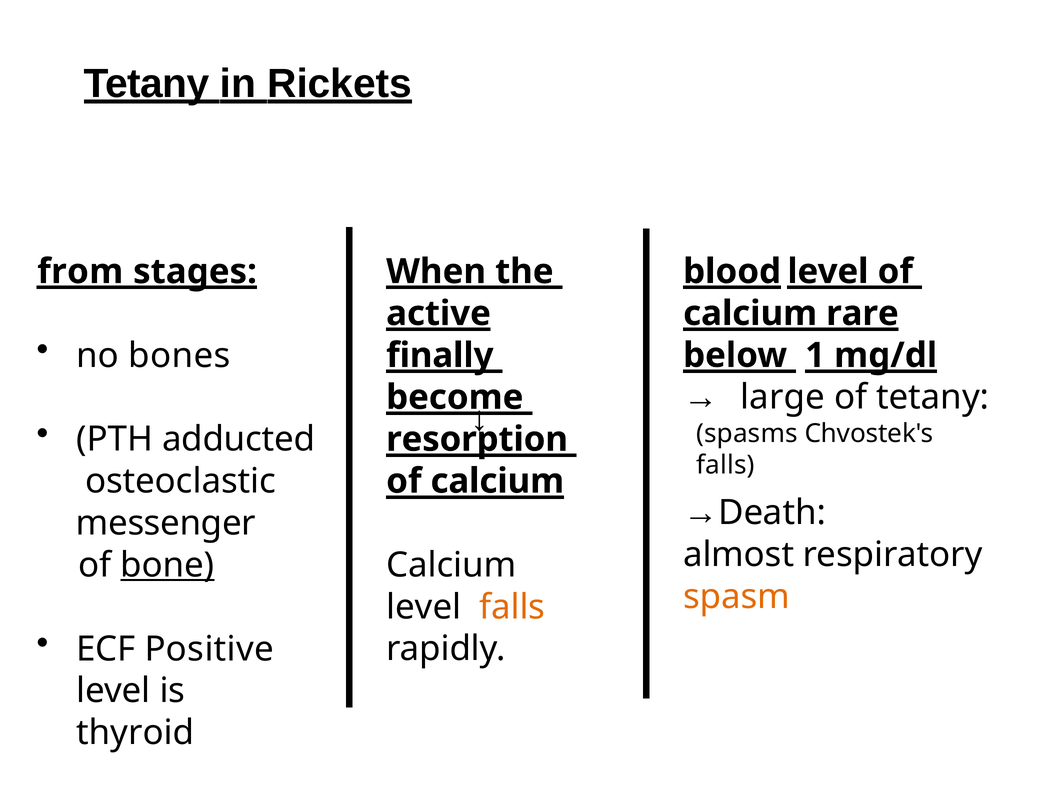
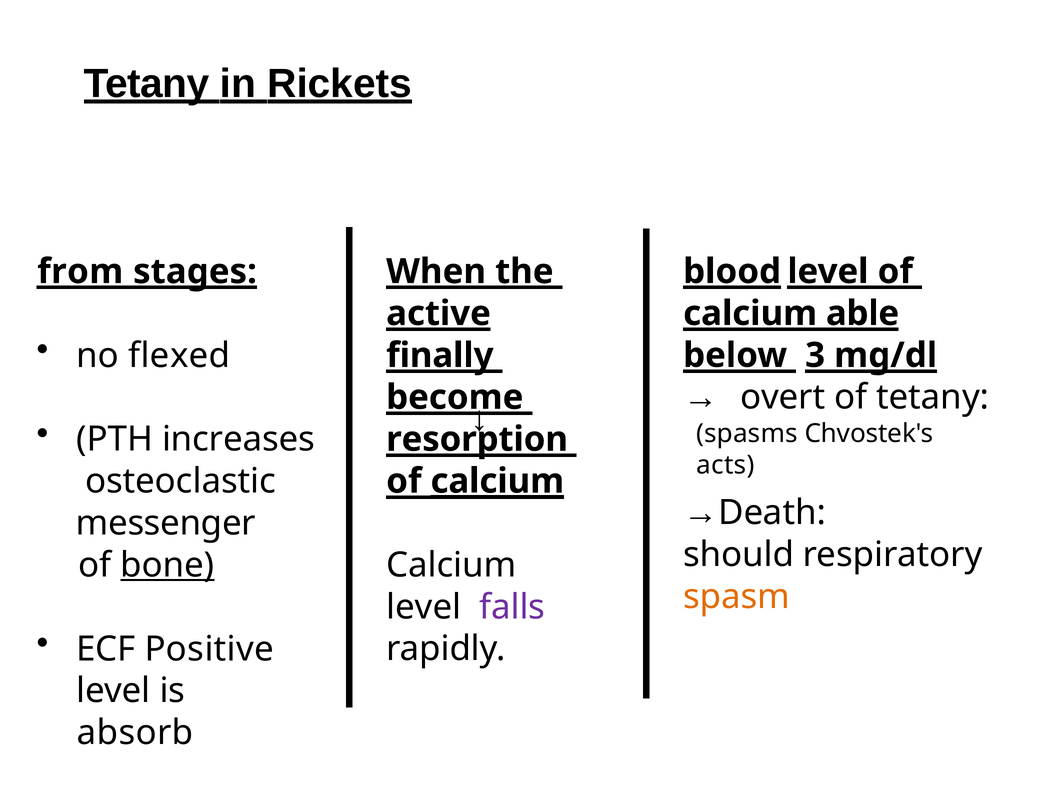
rare: rare -> able
bones: bones -> flexed
1: 1 -> 3
large: large -> overt
adducted: adducted -> increases
falls at (725, 465): falls -> acts
calcium at (497, 481) underline: none -> present
almost: almost -> should
falls at (512, 607) colour: orange -> purple
thyroid: thyroid -> absorb
